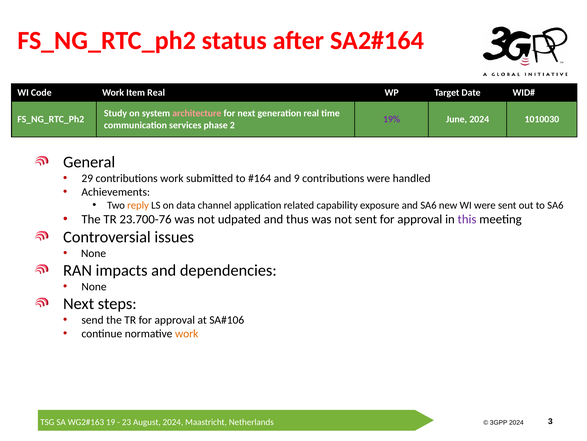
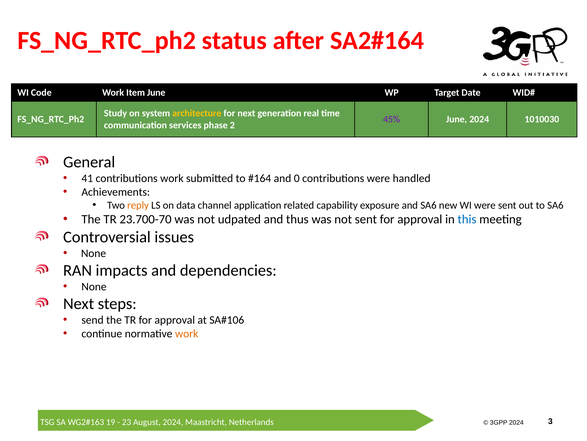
Item Real: Real -> June
architecture colour: pink -> yellow
19%: 19% -> 45%
29: 29 -> 41
9: 9 -> 0
23.700-76: 23.700-76 -> 23.700-70
this colour: purple -> blue
